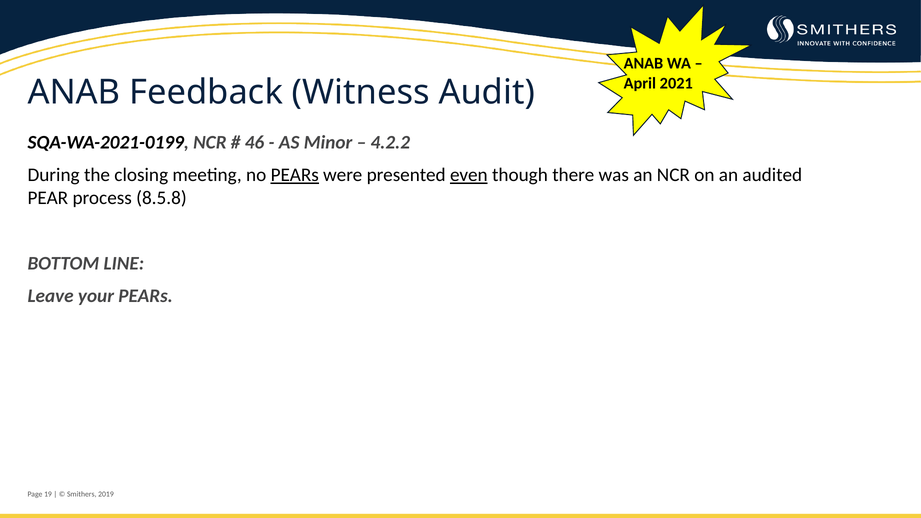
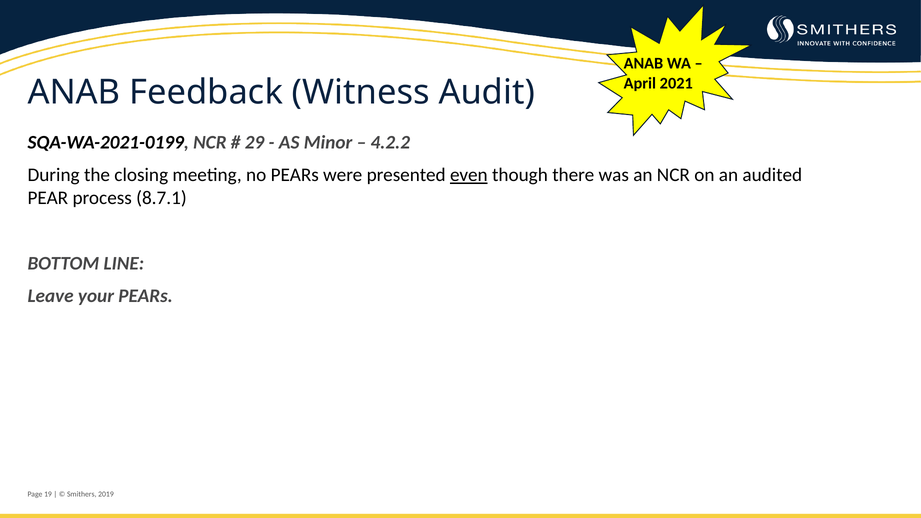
46: 46 -> 29
PEARs at (295, 175) underline: present -> none
8.5.8: 8.5.8 -> 8.7.1
